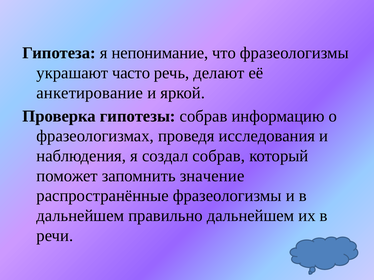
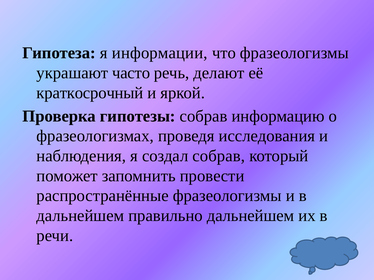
непонимание: непонимание -> информации
анкетирование: анкетирование -> краткосрочный
значение: значение -> провести
